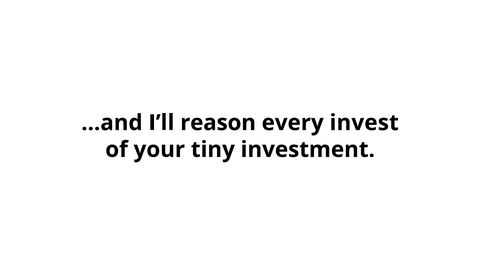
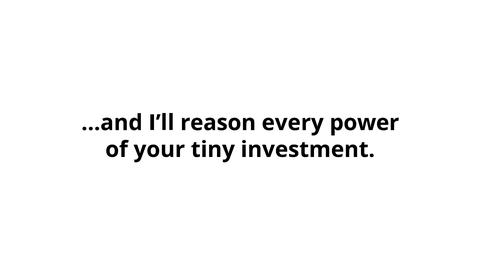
invest: invest -> power
